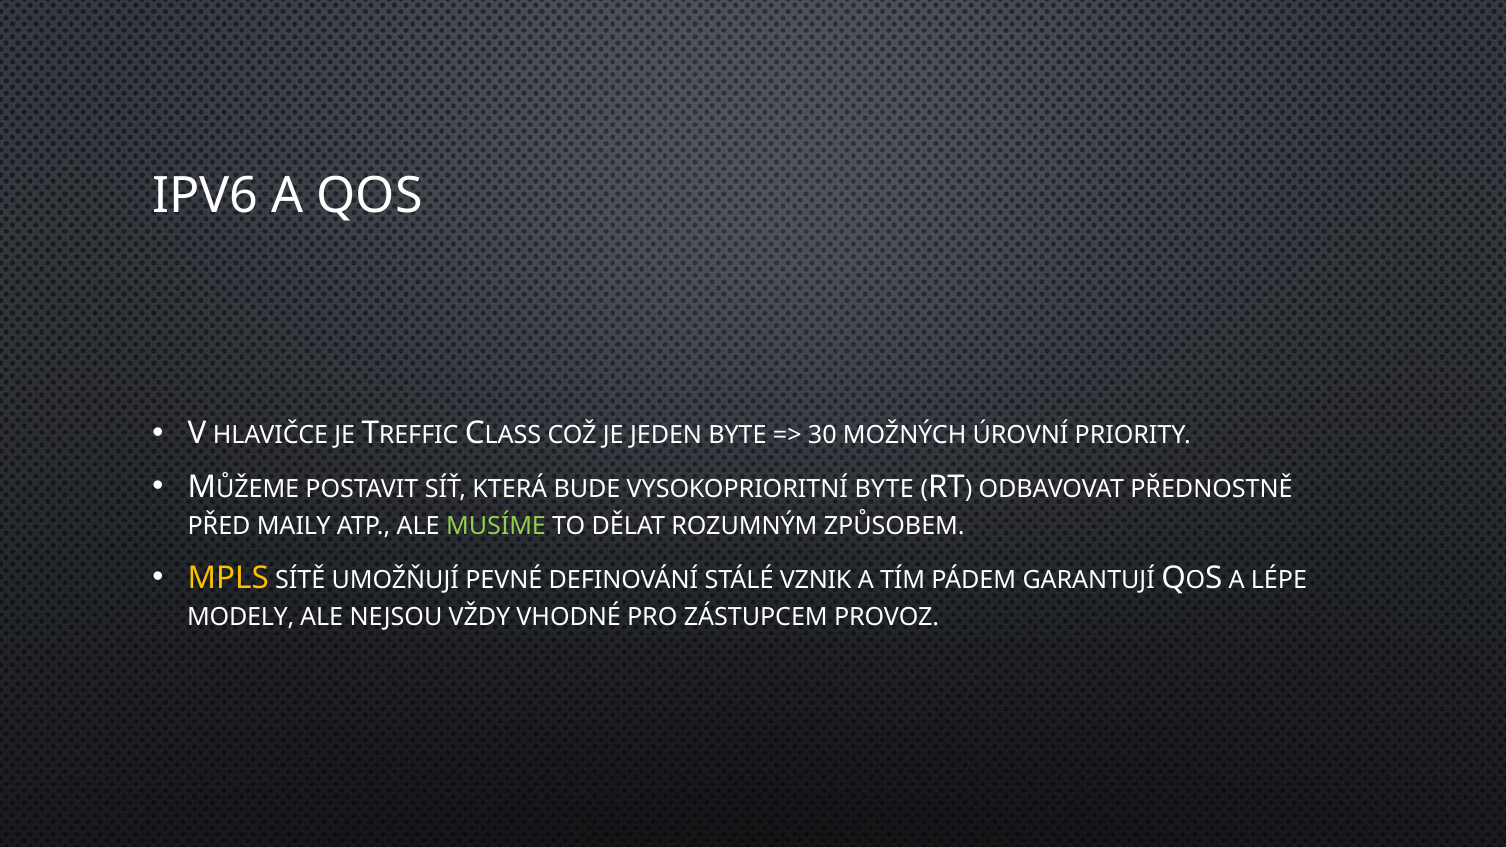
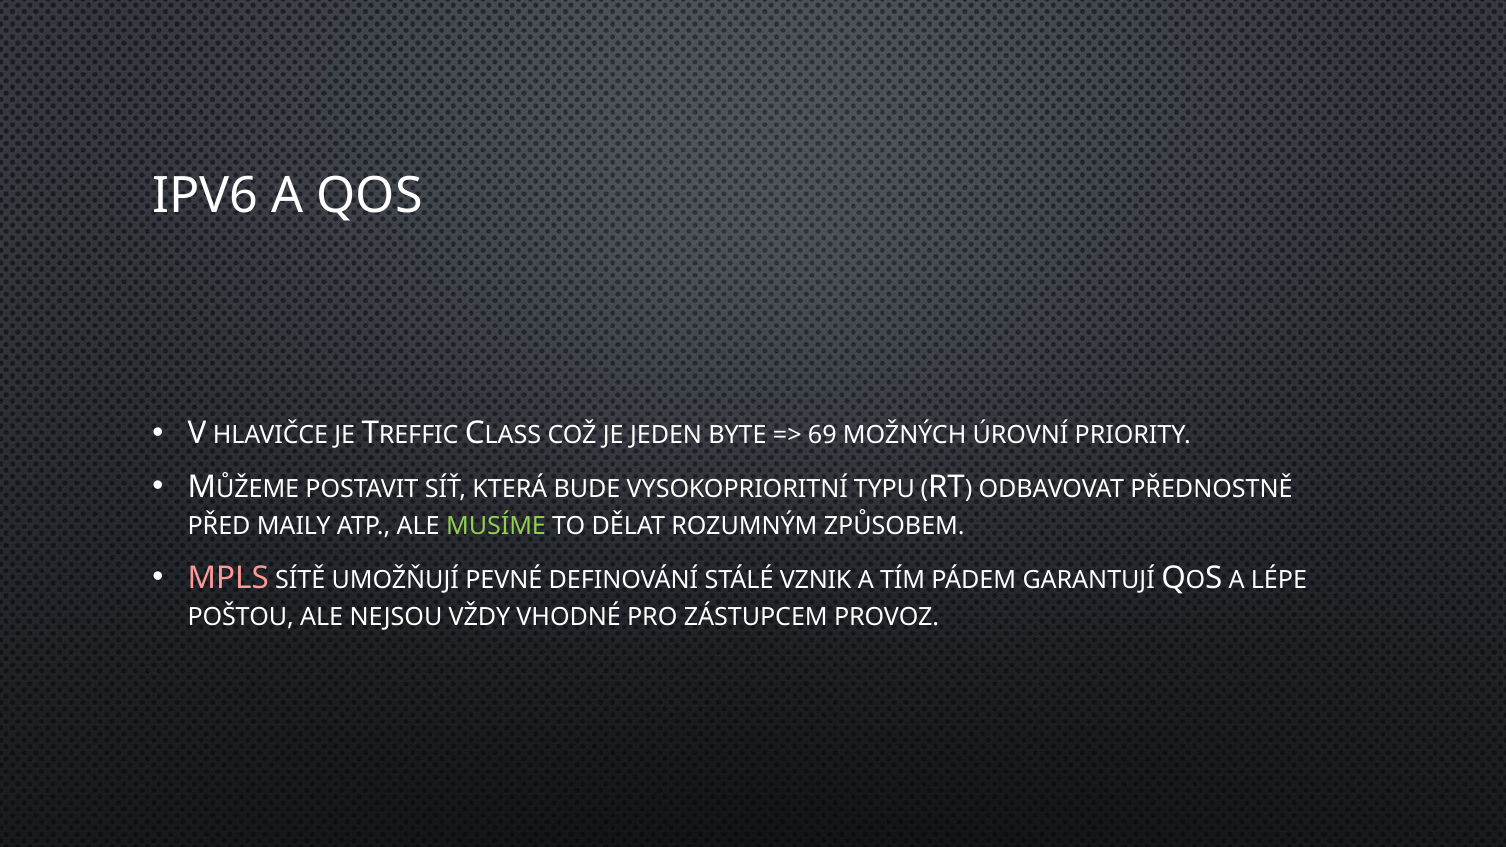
30: 30 -> 69
VYSOKOPRIORITNÍ BYTE: BYTE -> TYPU
MPLS colour: yellow -> pink
MODELY: MODELY -> POŠTOU
